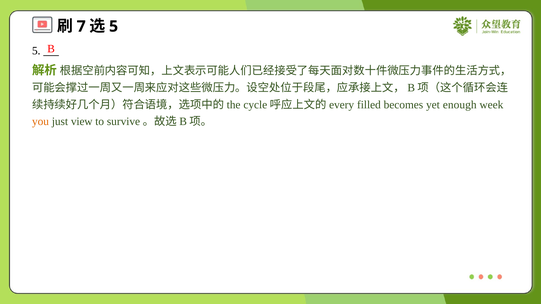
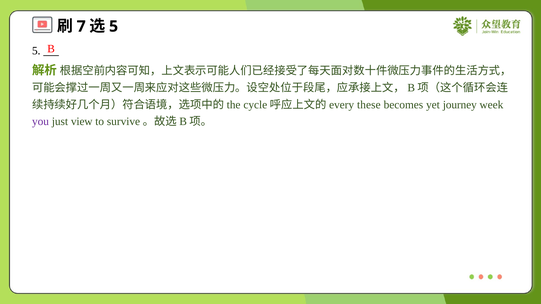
filled: filled -> these
enough: enough -> journey
you colour: orange -> purple
